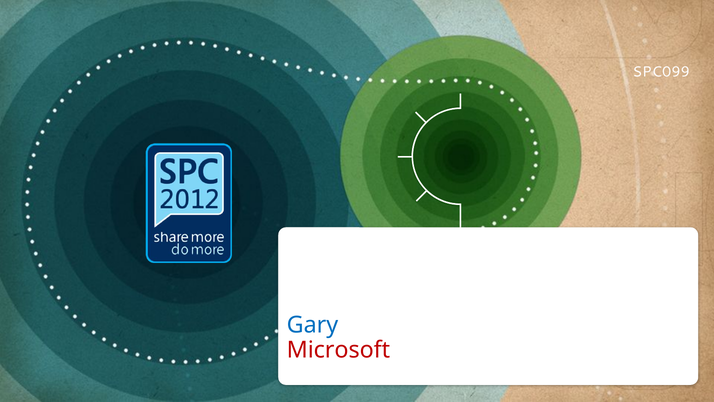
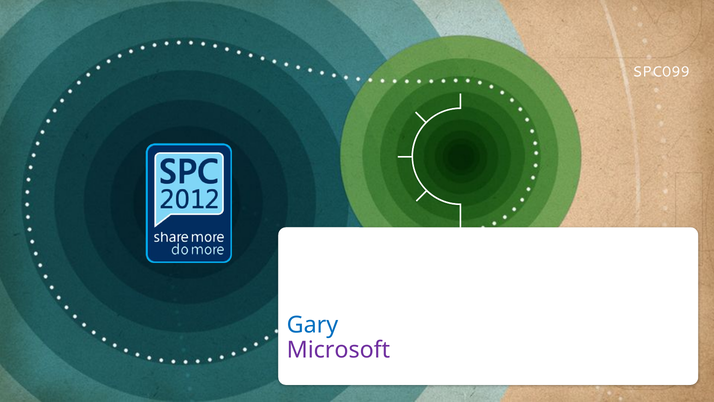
Microsoft colour: red -> purple
